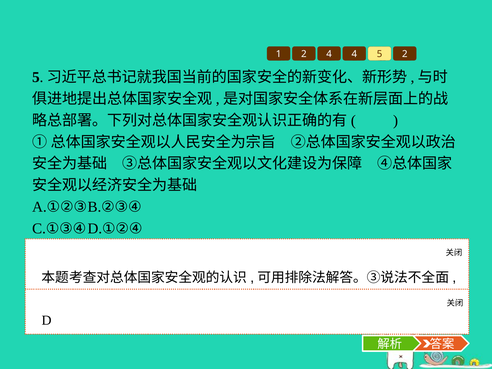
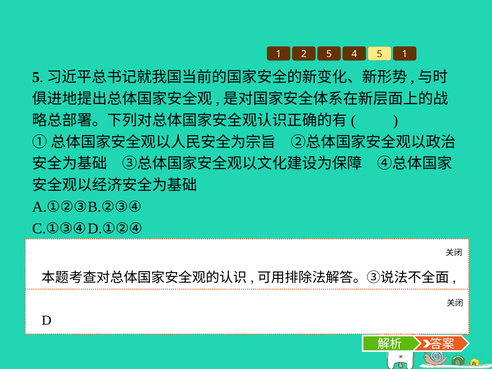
2 4: 4 -> 5
5 2: 2 -> 1
